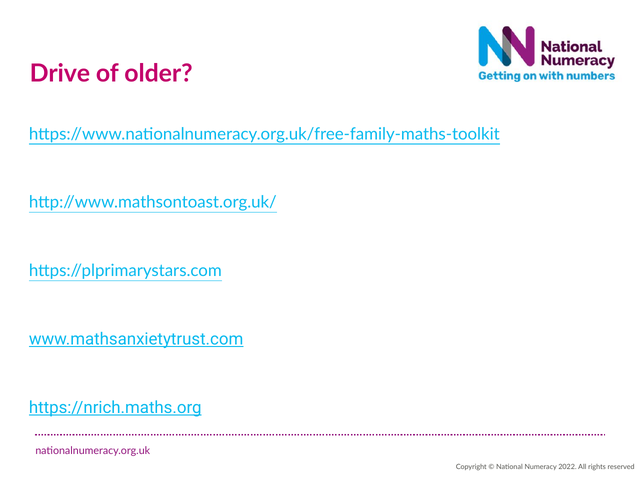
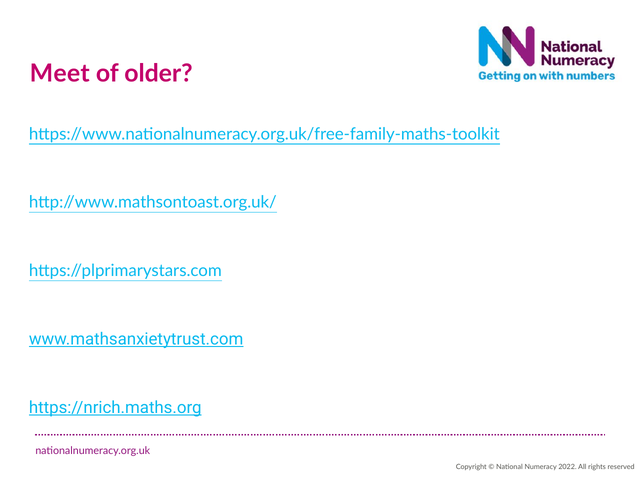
Drive: Drive -> Meet
